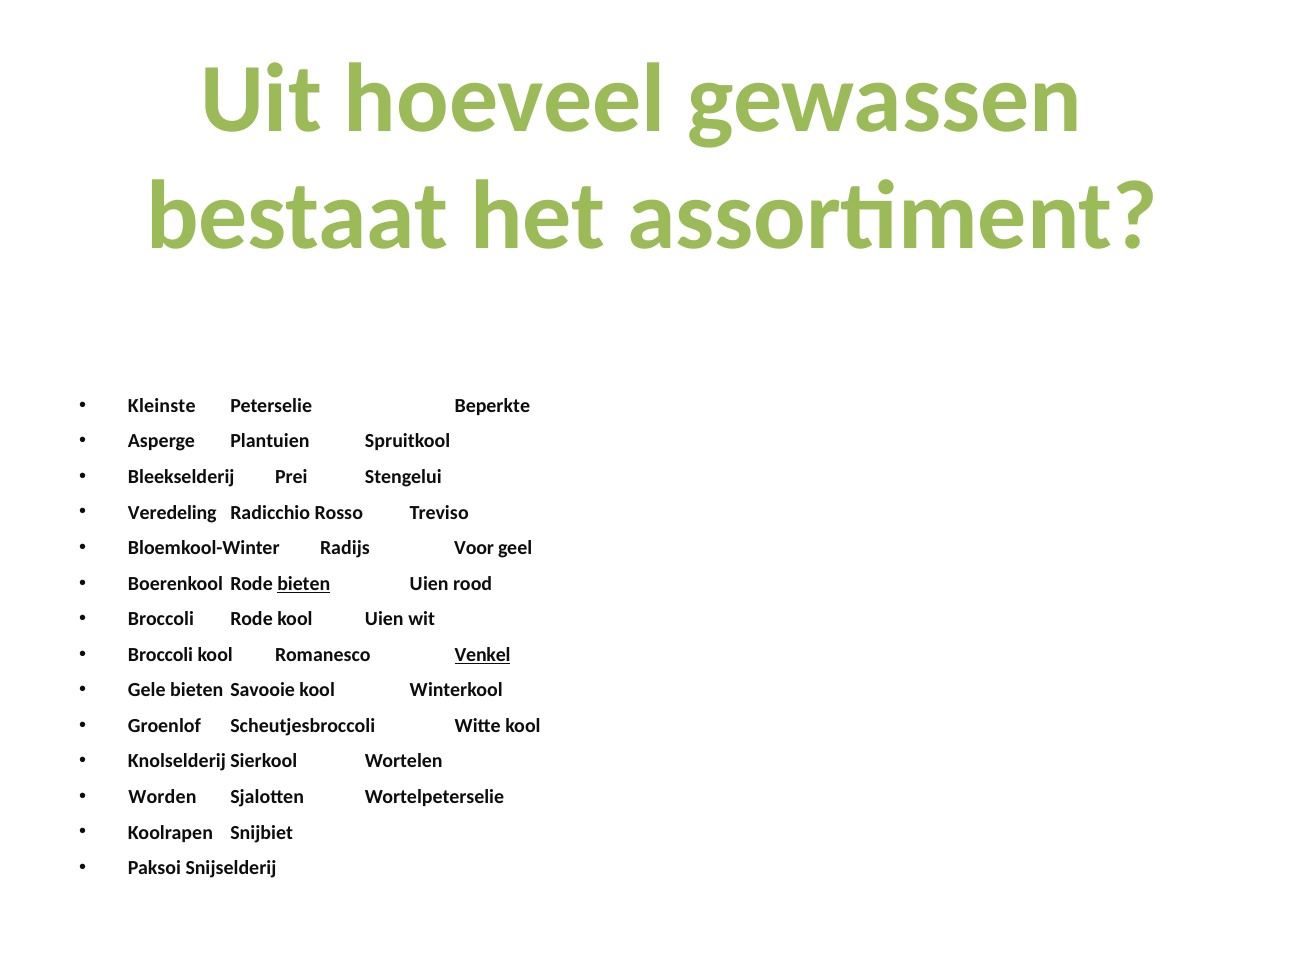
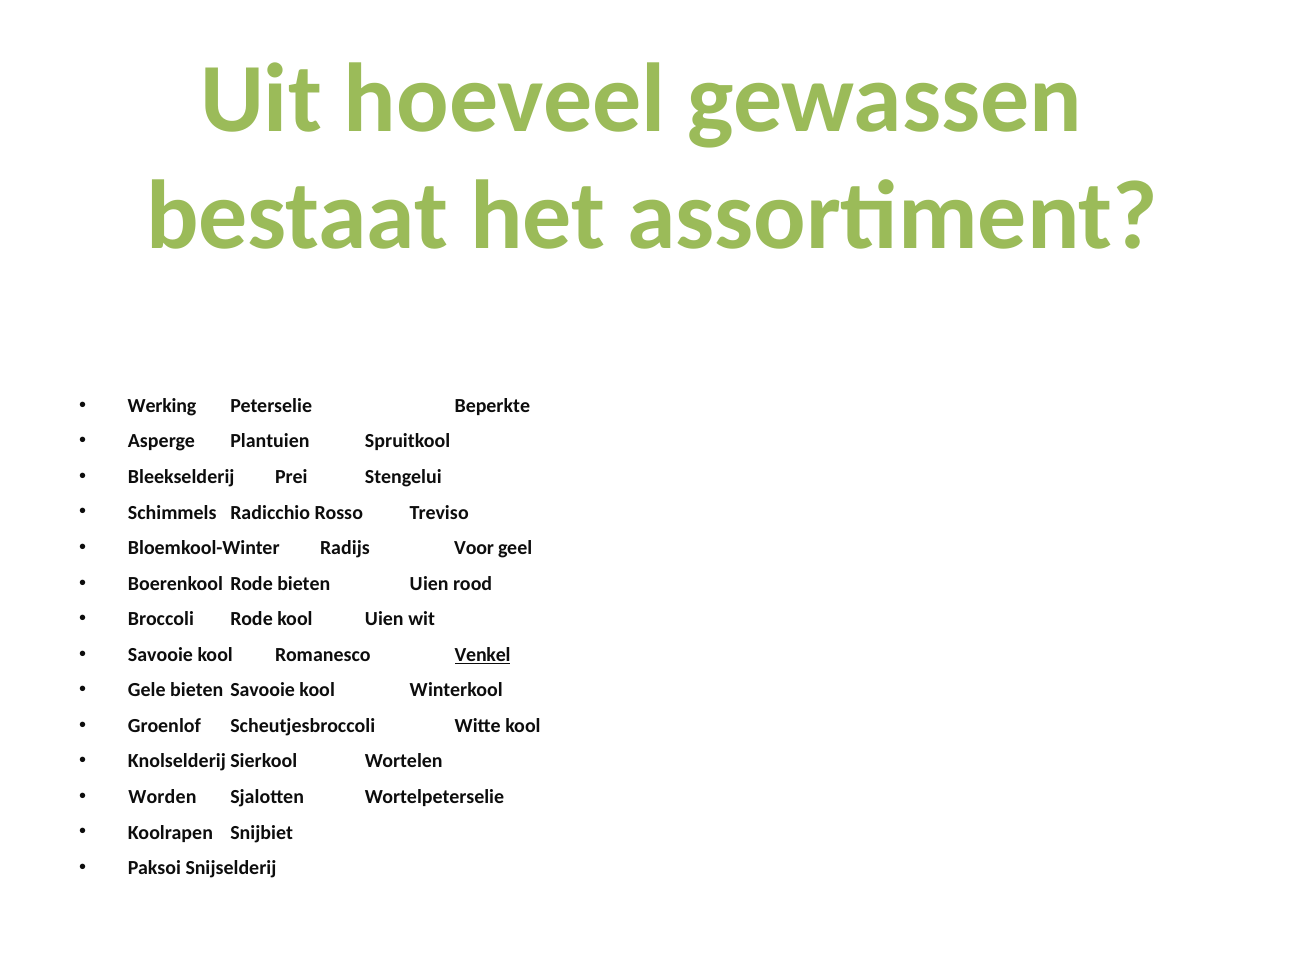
Kleinste: Kleinste -> Werking
Veredeling: Veredeling -> Schimmels
bieten at (304, 583) underline: present -> none
Broccoli at (161, 655): Broccoli -> Savooie
